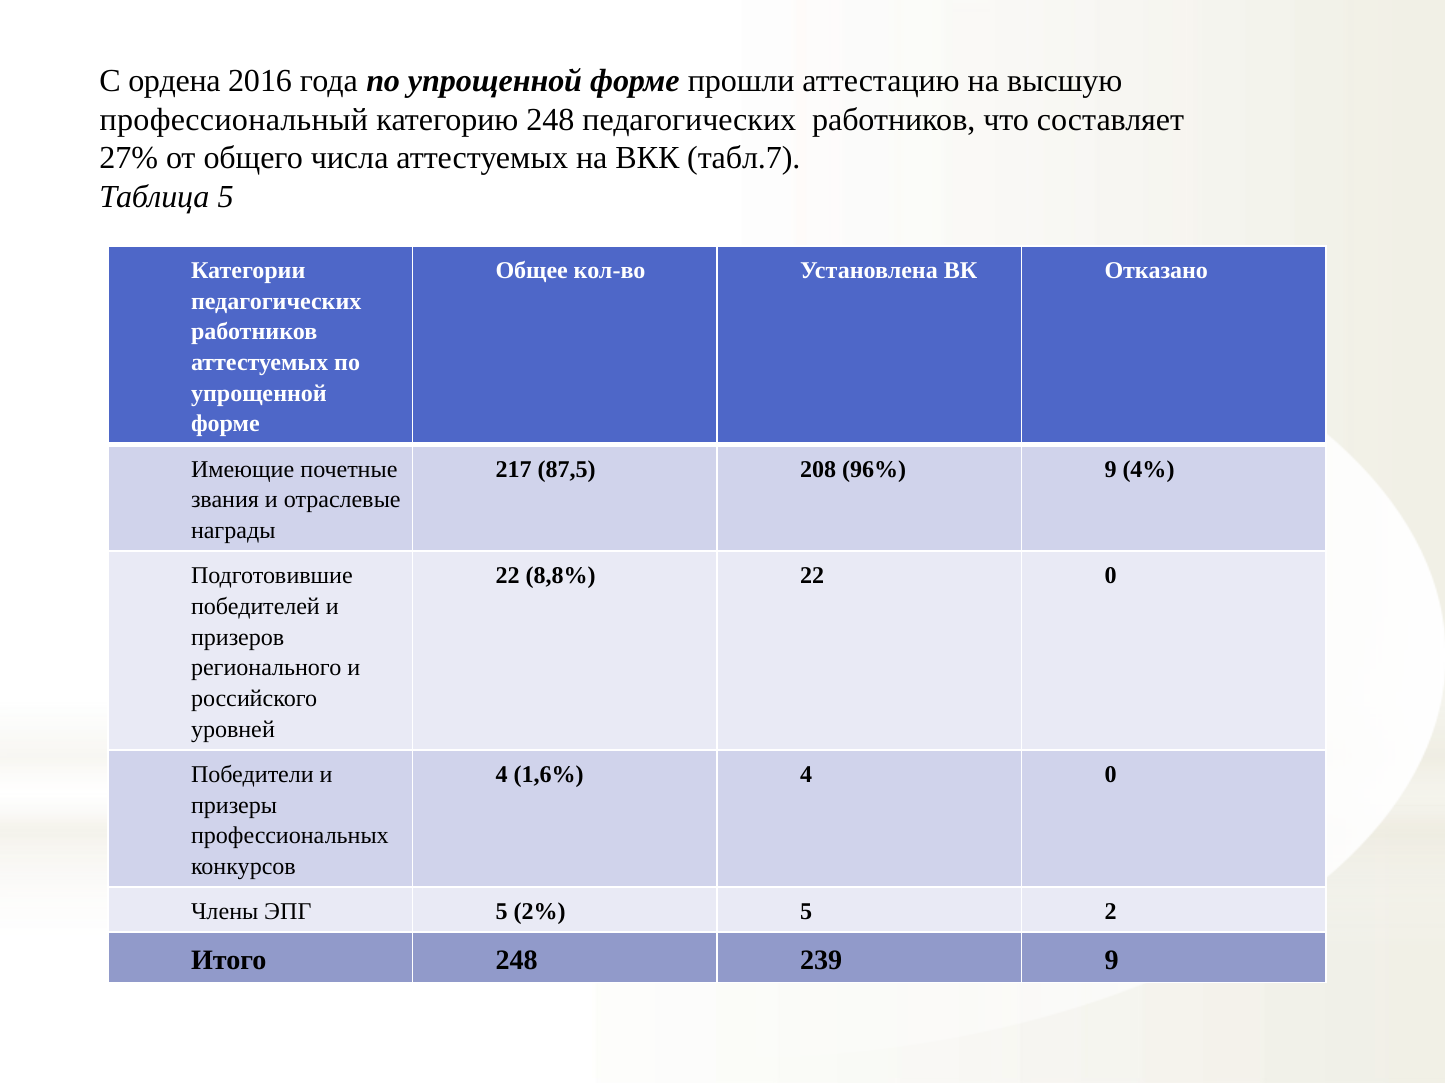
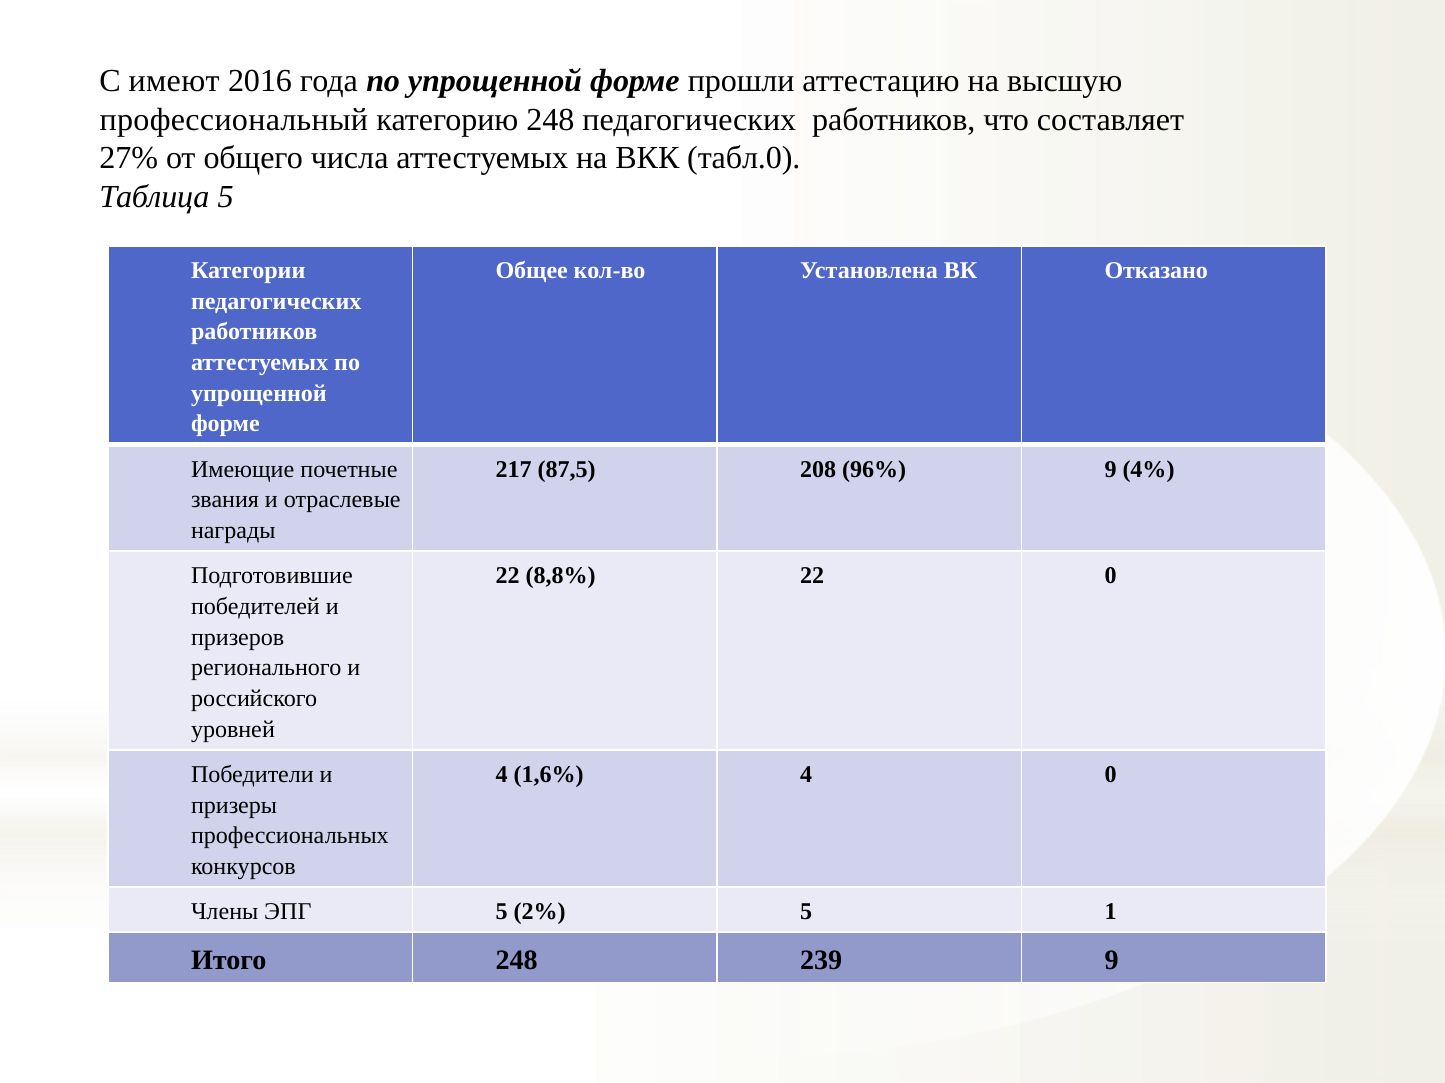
ордена: ордена -> имеют
табл.7: табл.7 -> табл.0
2: 2 -> 1
